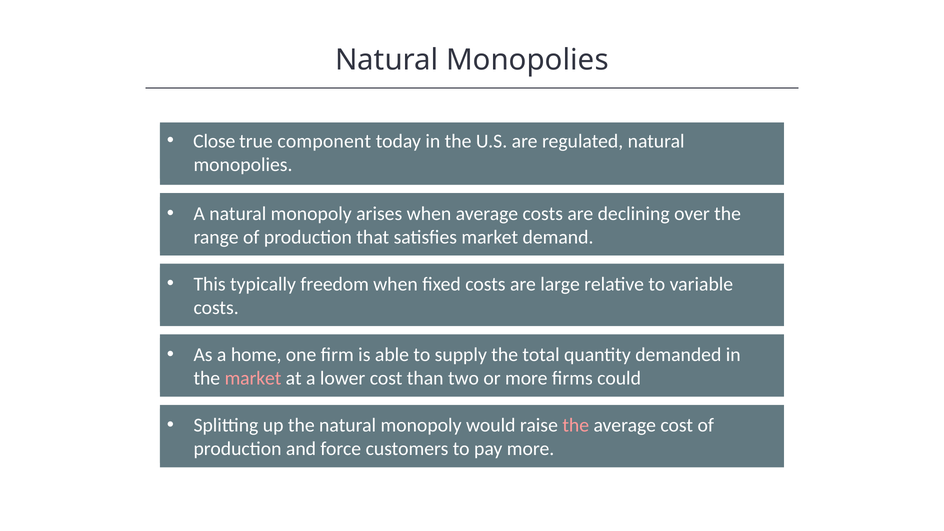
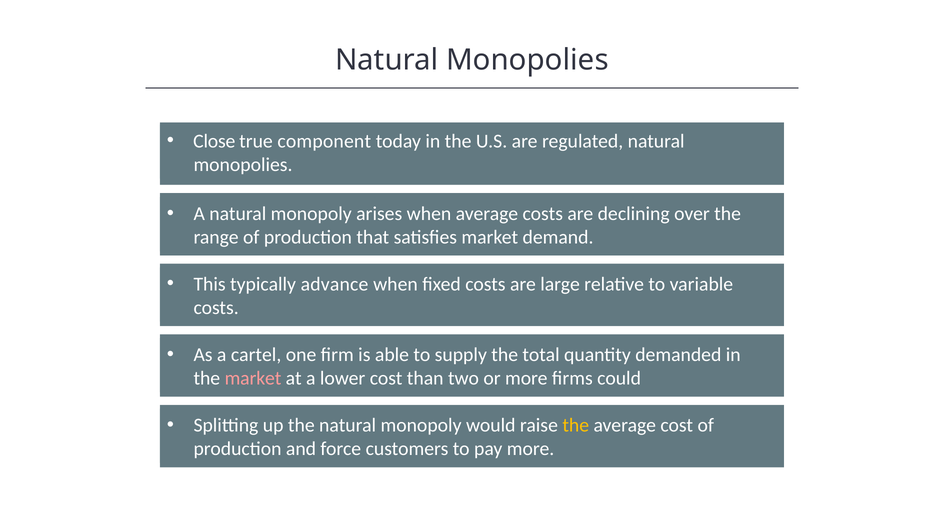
freedom: freedom -> advance
home: home -> cartel
the at (576, 425) colour: pink -> yellow
